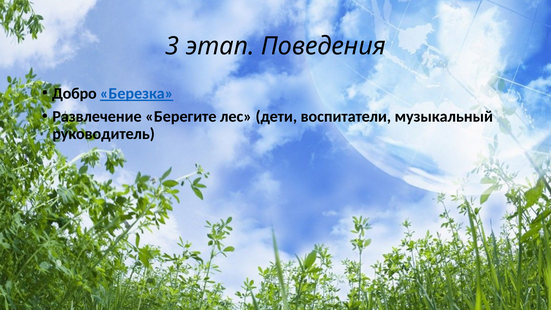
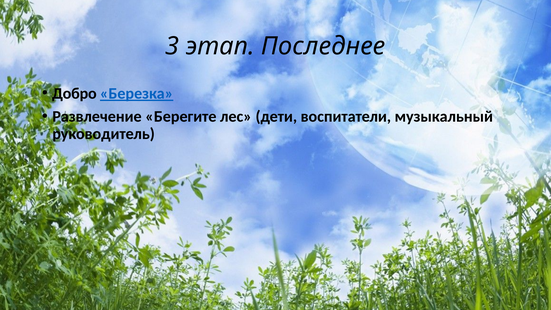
Поведения: Поведения -> Последнее
